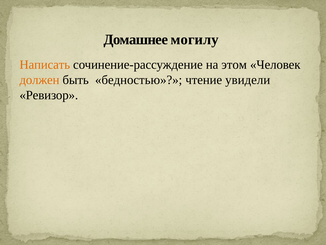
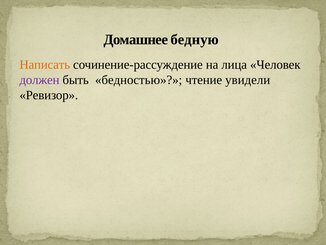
могилу: могилу -> бедную
этом: этом -> лица
должен colour: orange -> purple
